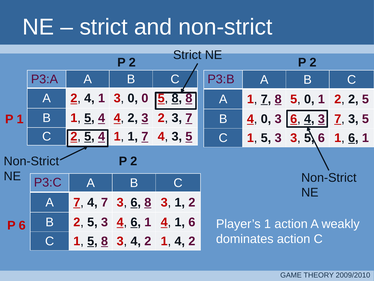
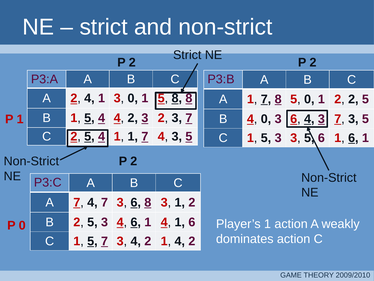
3 0 0: 0 -> 1
P 6: 6 -> 0
1 5 8: 8 -> 7
